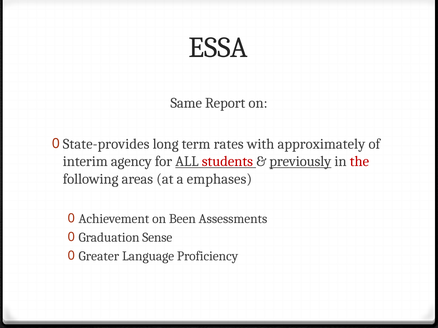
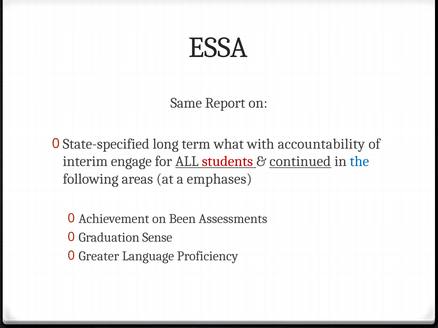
State-provides: State-provides -> State-specified
rates: rates -> what
approximately: approximately -> accountability
agency: agency -> engage
previously: previously -> continued
the colour: red -> blue
